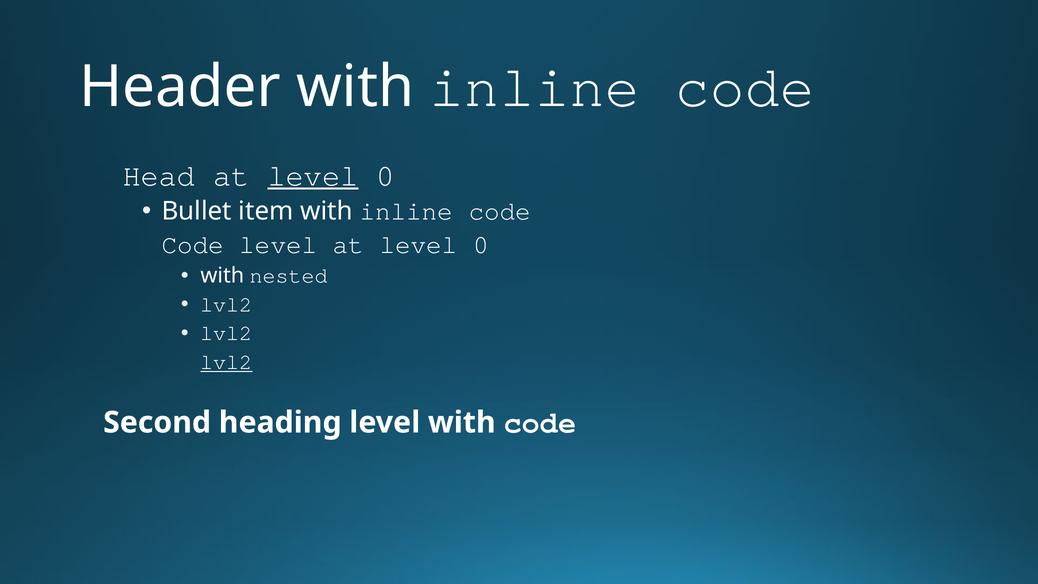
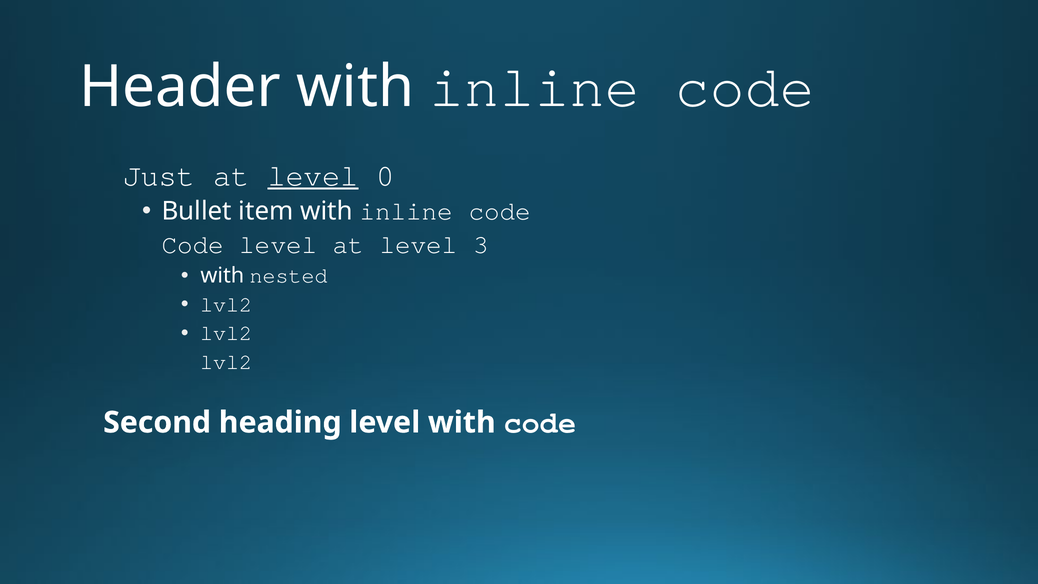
Head: Head -> Just
0 at (481, 245): 0 -> 3
lvl2 at (226, 362) underline: present -> none
